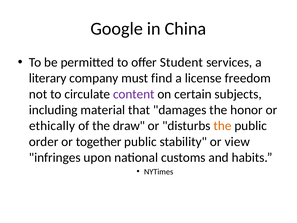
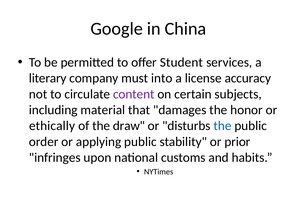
find: find -> into
freedom: freedom -> accuracy
the at (222, 126) colour: orange -> blue
together: together -> applying
view: view -> prior
